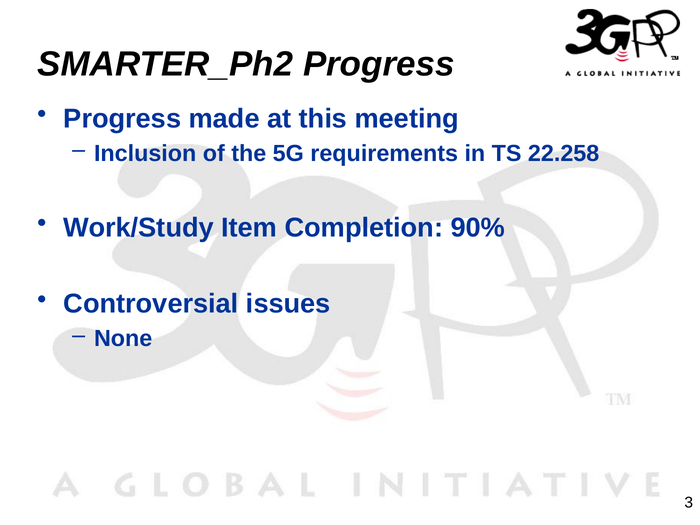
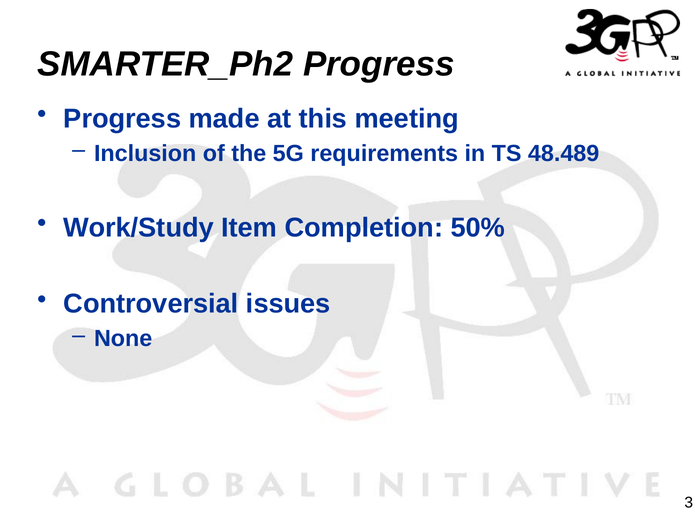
22.258: 22.258 -> 48.489
90%: 90% -> 50%
